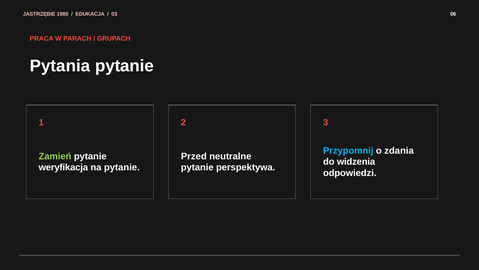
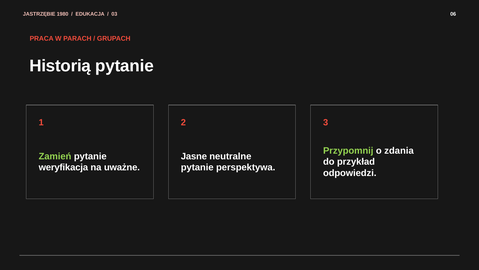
Pytania: Pytania -> Historią
Przypomnij colour: light blue -> light green
Przed: Przed -> Jasne
widzenia: widzenia -> przykład
na pytanie: pytanie -> uważne
